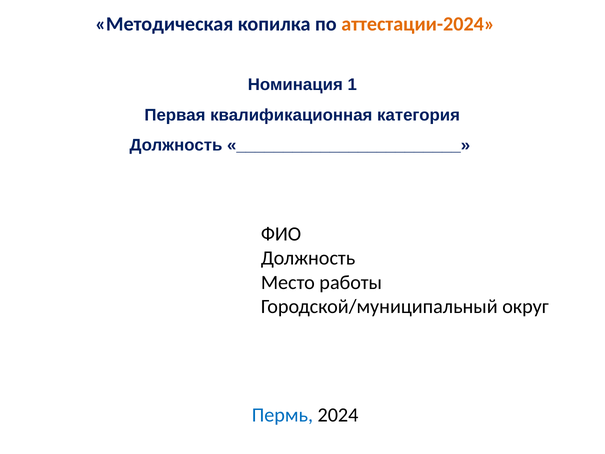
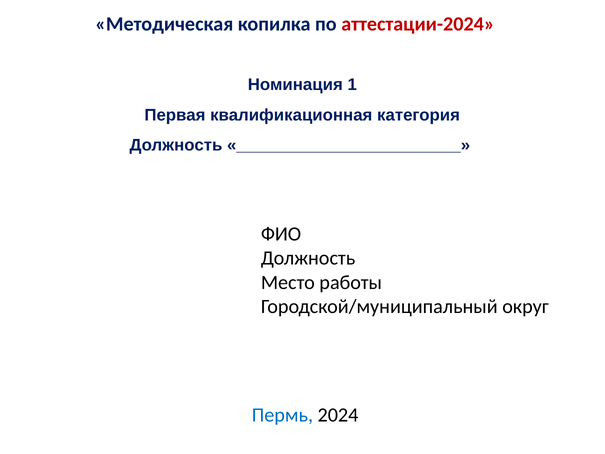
аттестации-2024 colour: orange -> red
